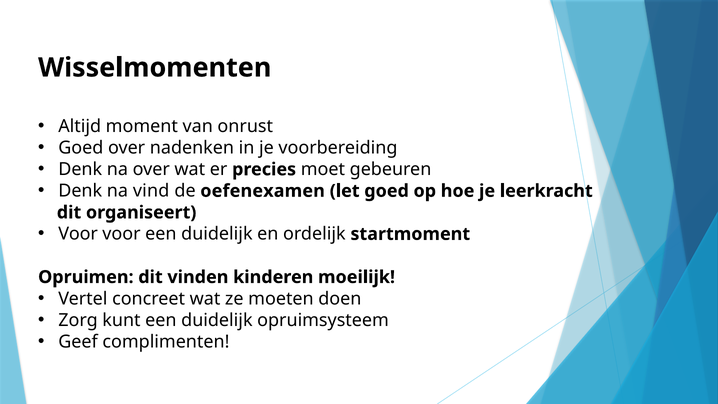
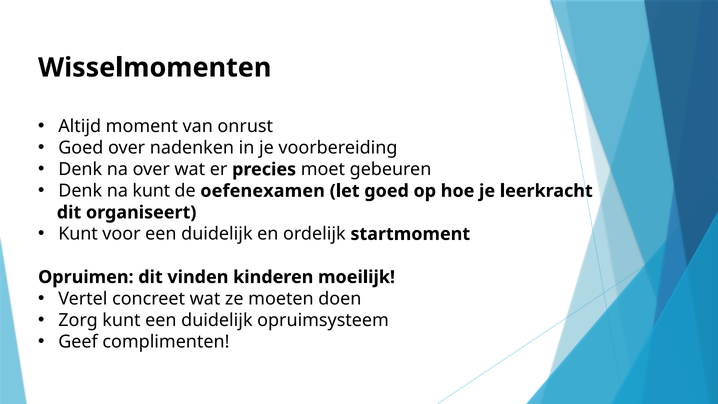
na vind: vind -> kunt
Voor at (78, 234): Voor -> Kunt
